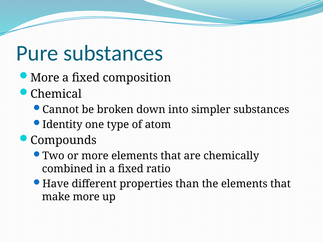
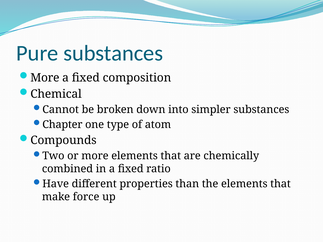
Identity: Identity -> Chapter
make more: more -> force
